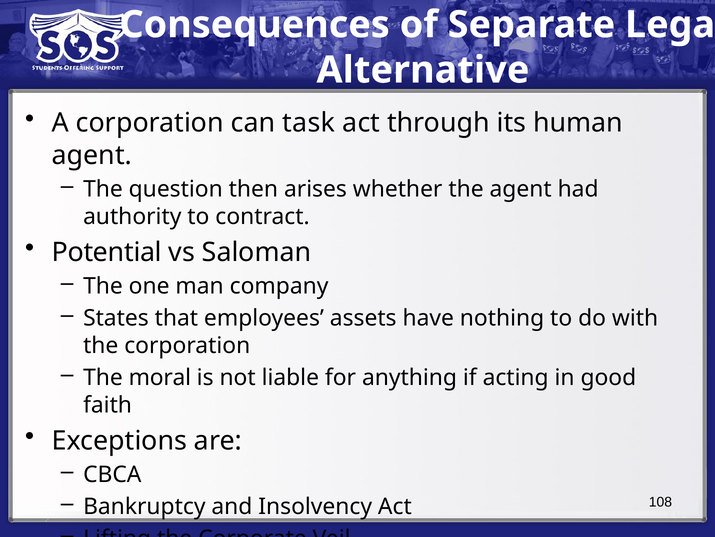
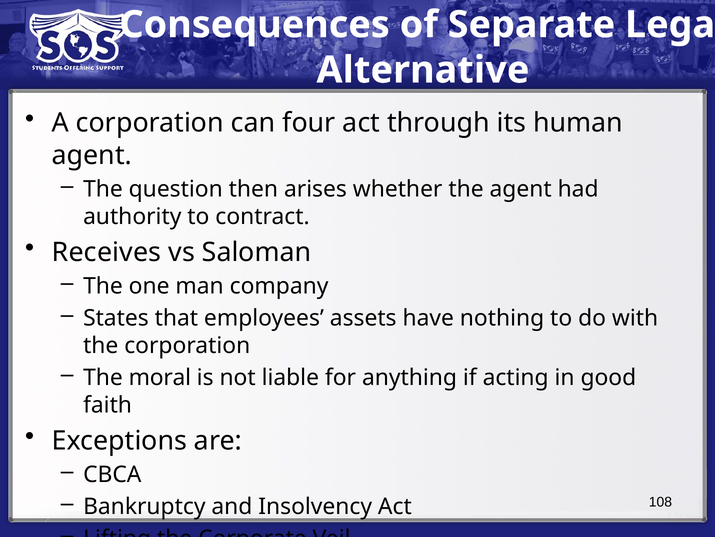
task: task -> four
Potential: Potential -> Receives
